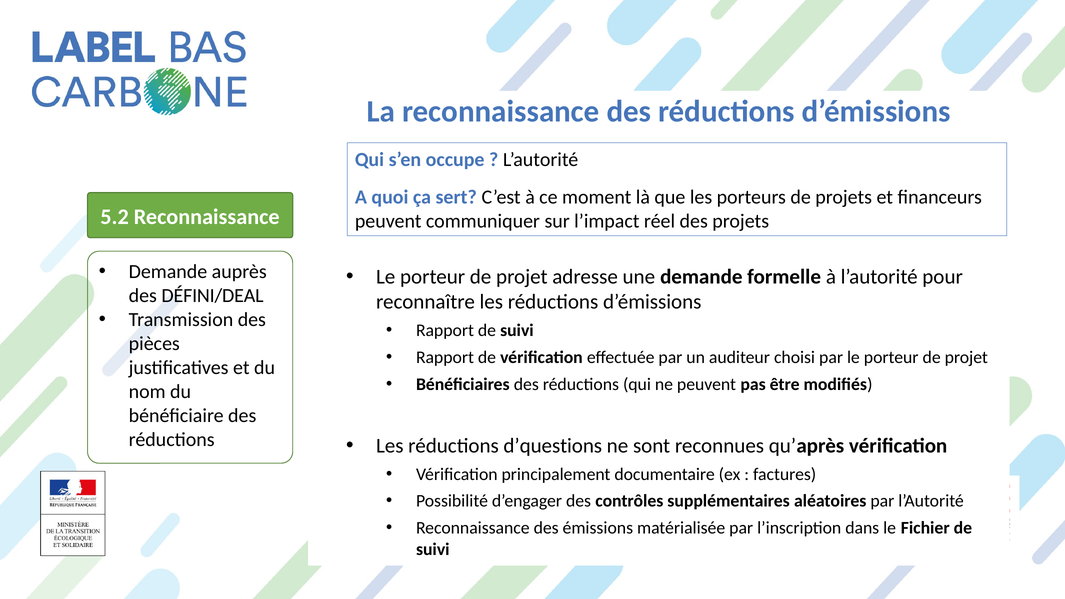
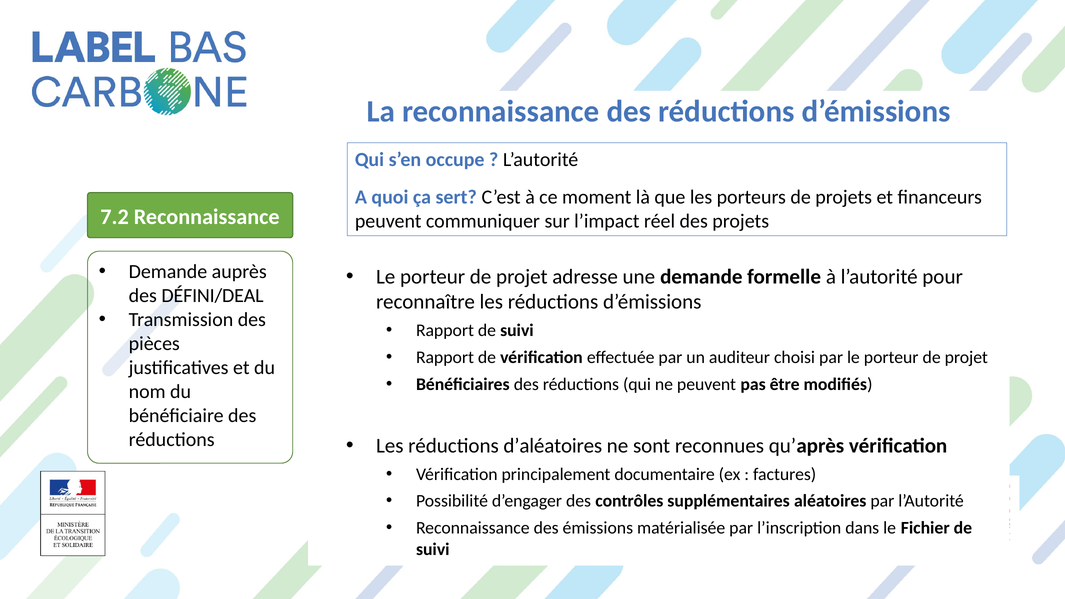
5.2: 5.2 -> 7.2
d’questions: d’questions -> d’aléatoires
